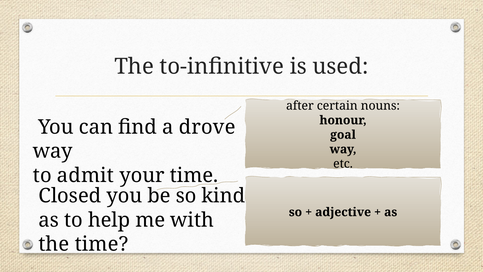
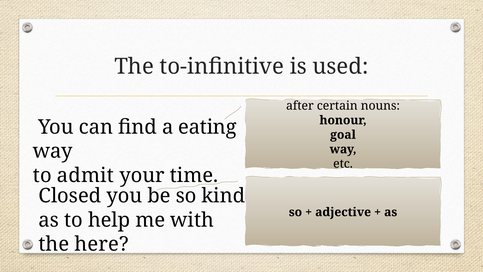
drove: drove -> eating
the time: time -> here
